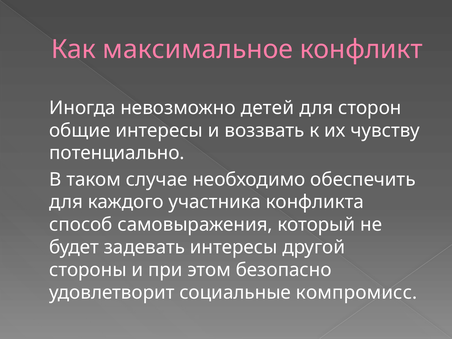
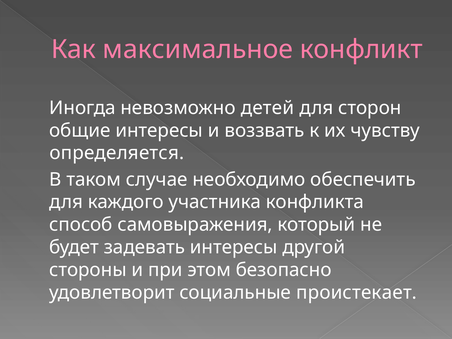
потенциально: потенциально -> определяется
компромисс: компромисс -> проистекает
